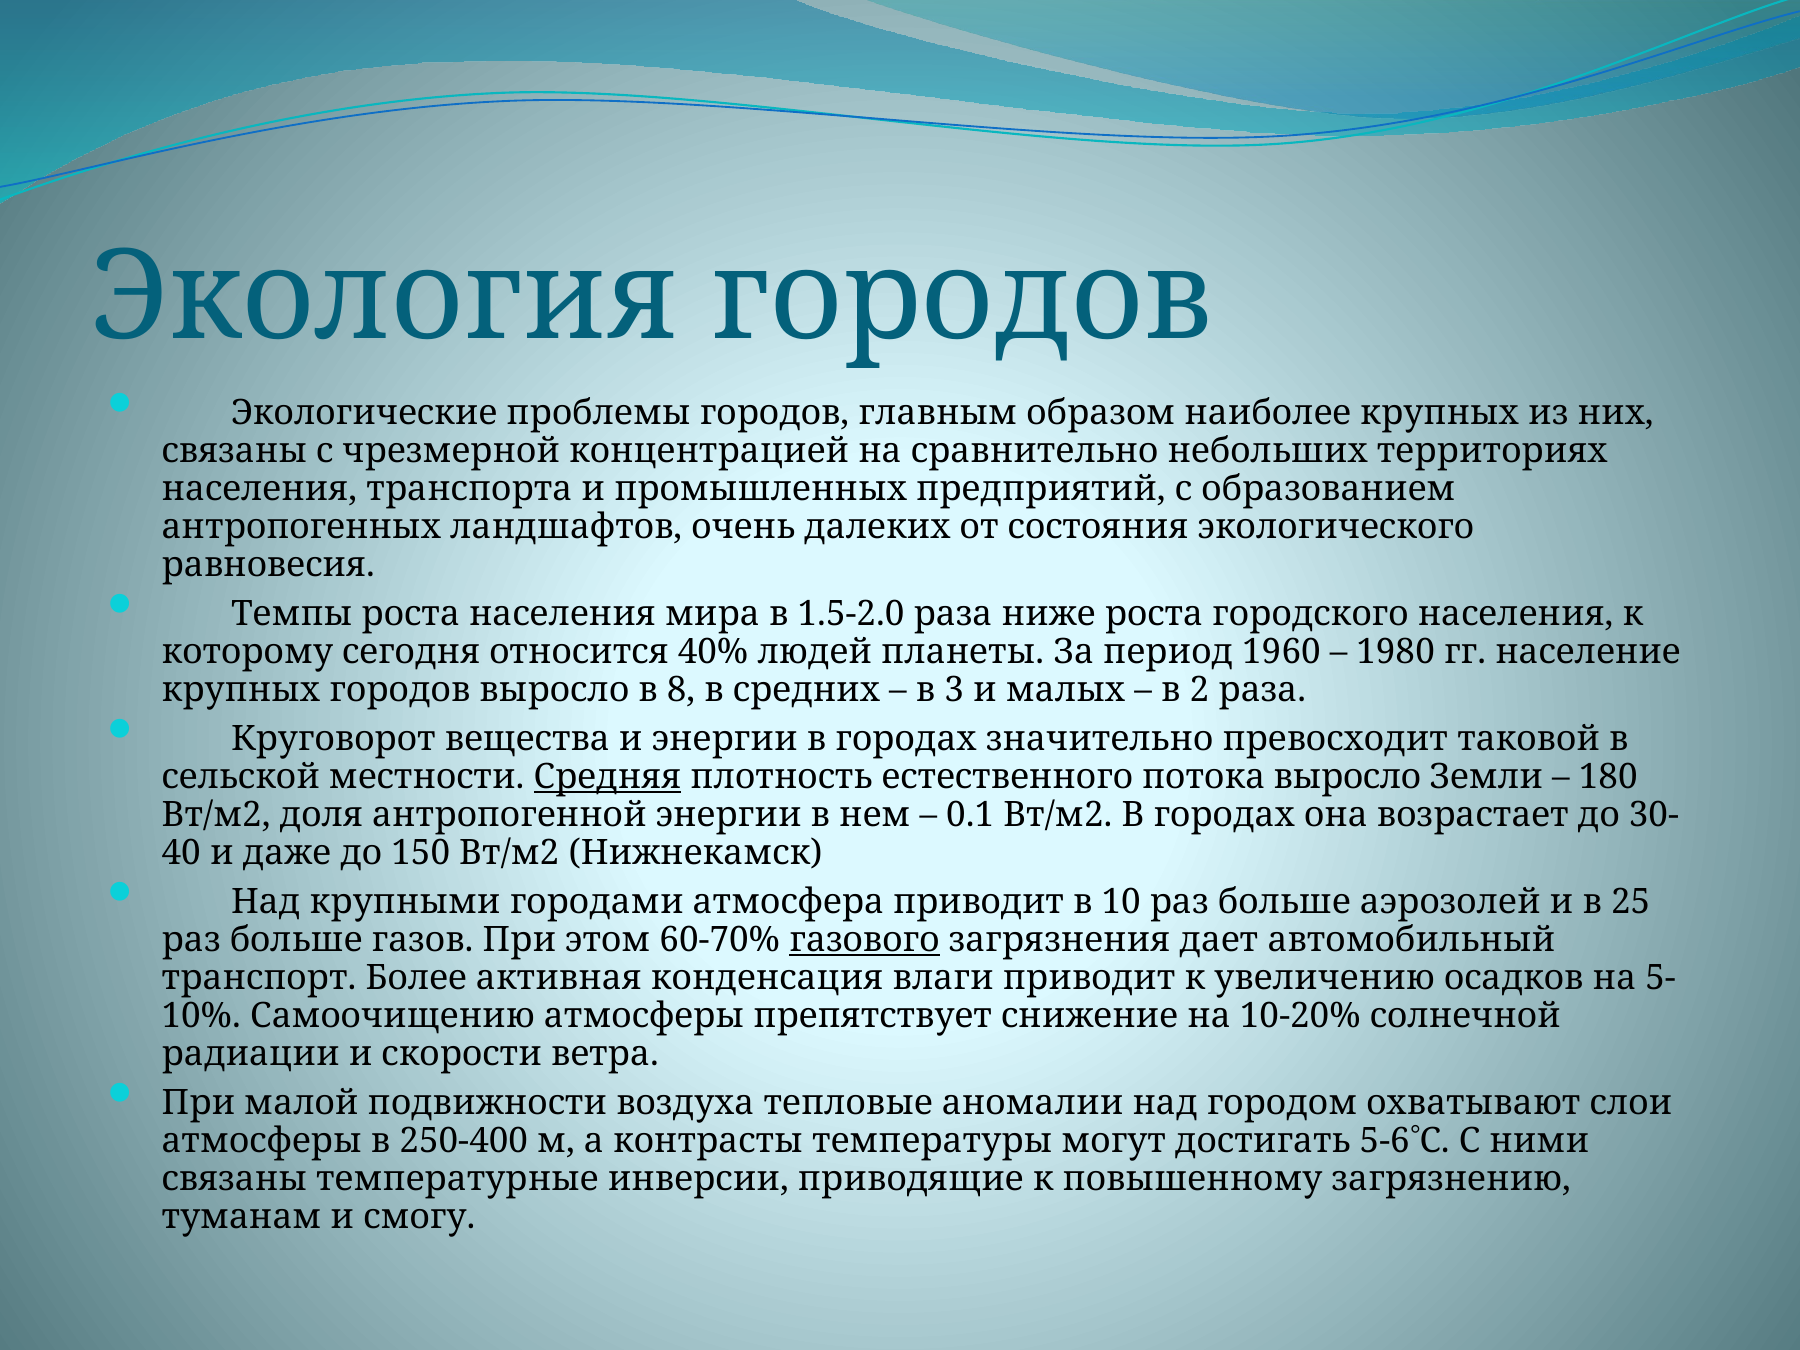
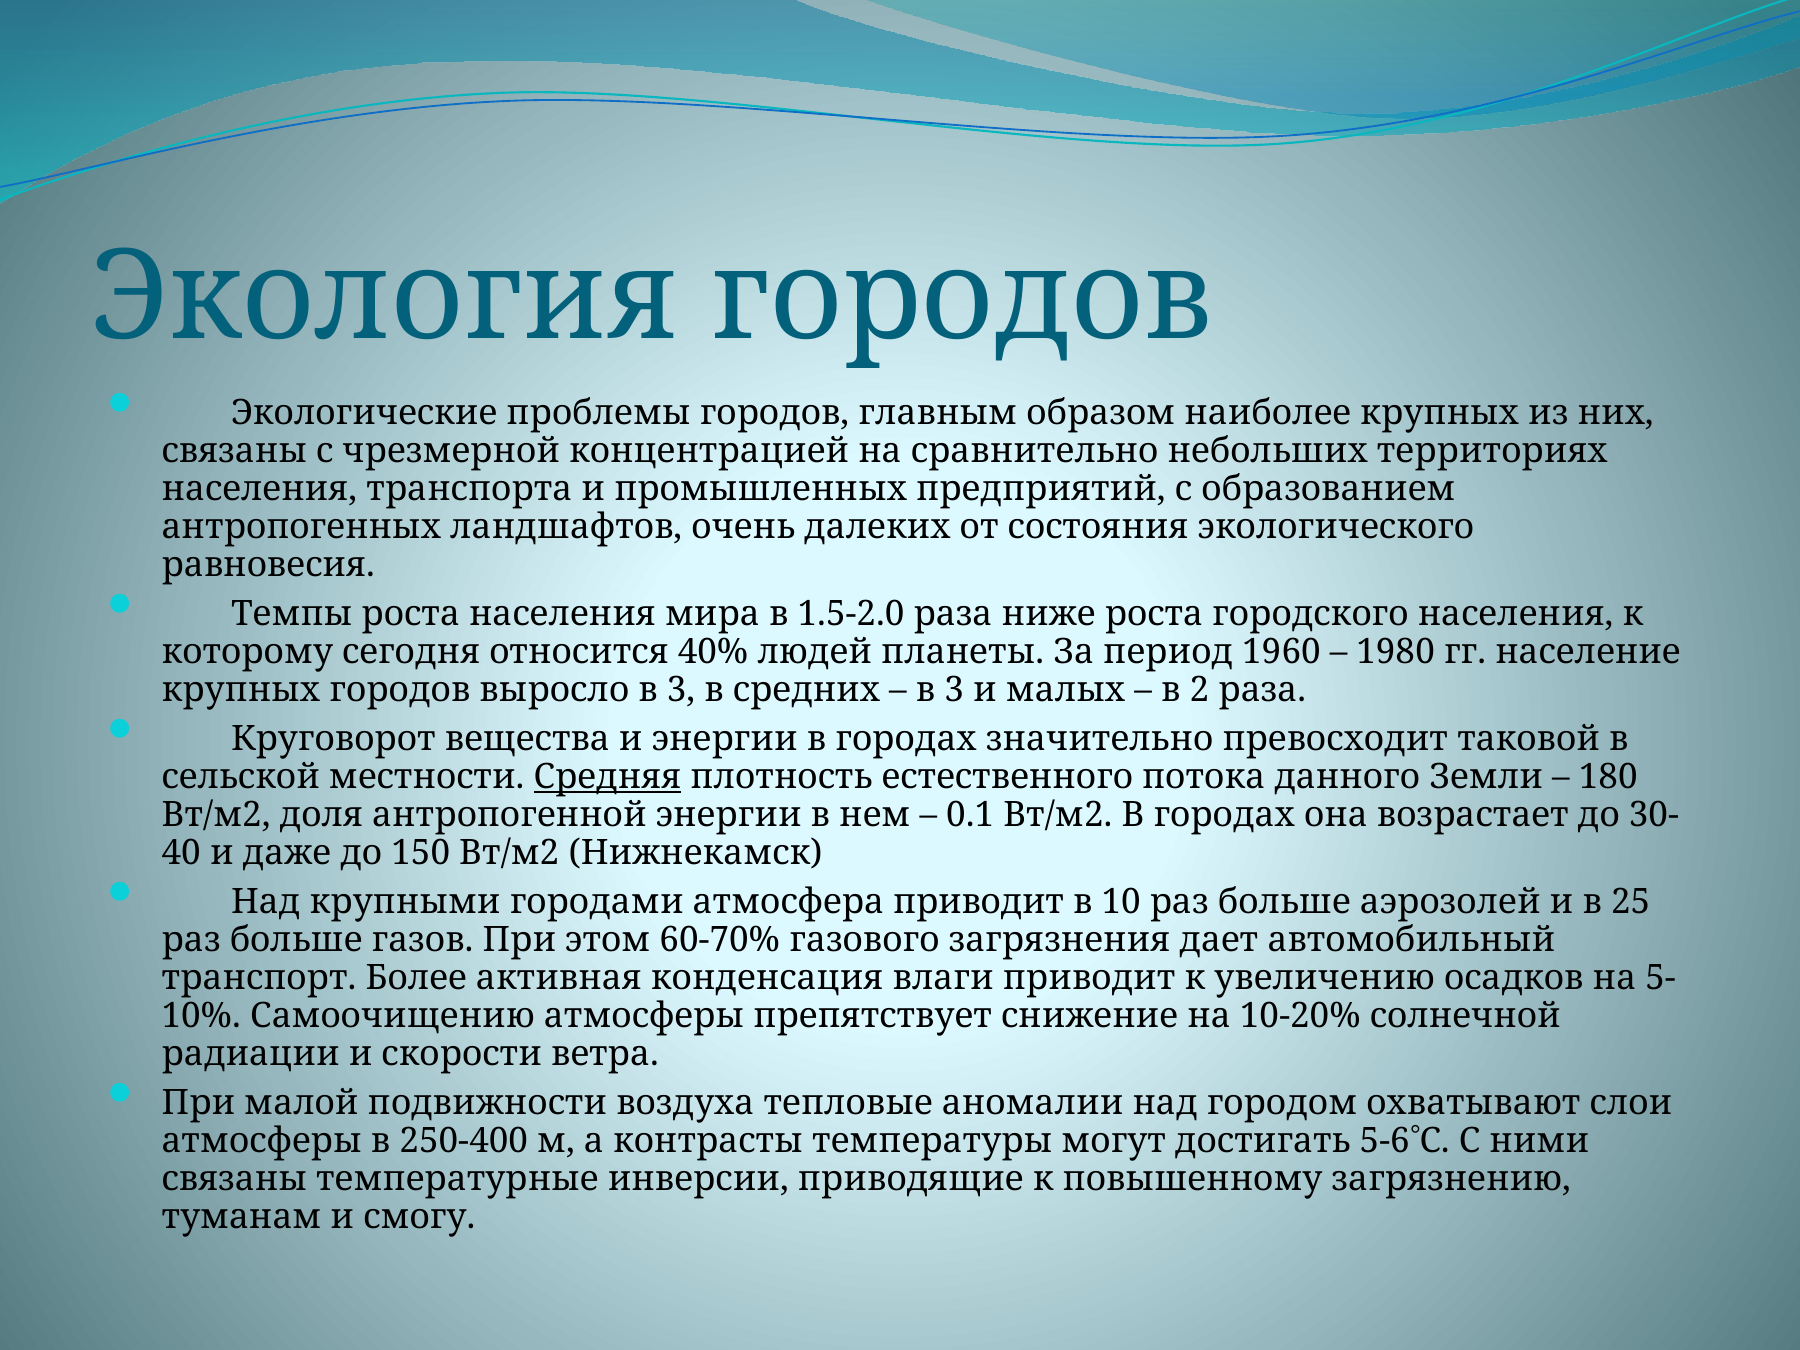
выросло в 8: 8 -> 3
потока выросло: выросло -> данного
газового underline: present -> none
